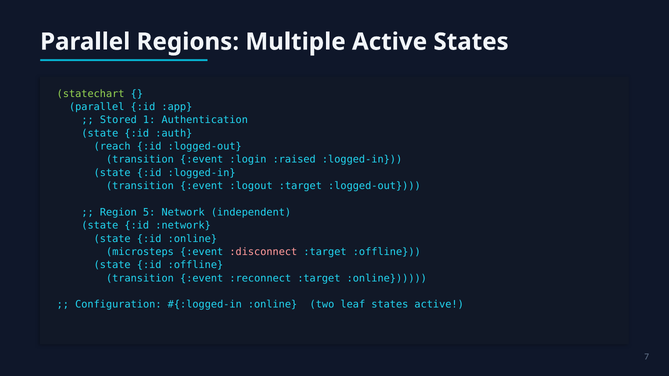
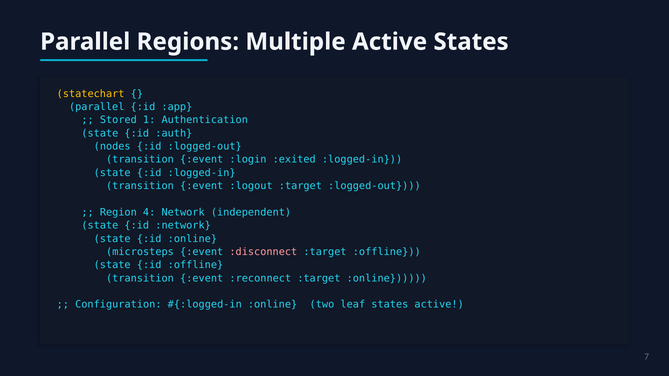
statechart colour: light green -> yellow
reach: reach -> nodes
:raised: :raised -> :exited
5: 5 -> 4
